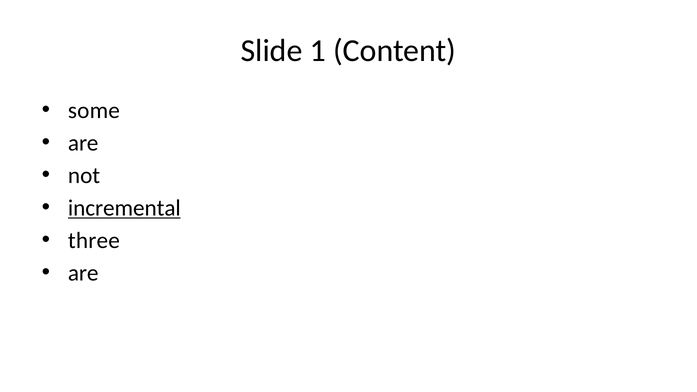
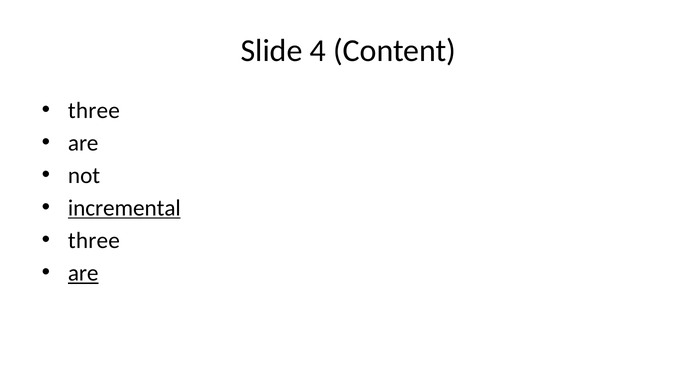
1: 1 -> 4
some at (94, 111): some -> three
are at (83, 273) underline: none -> present
